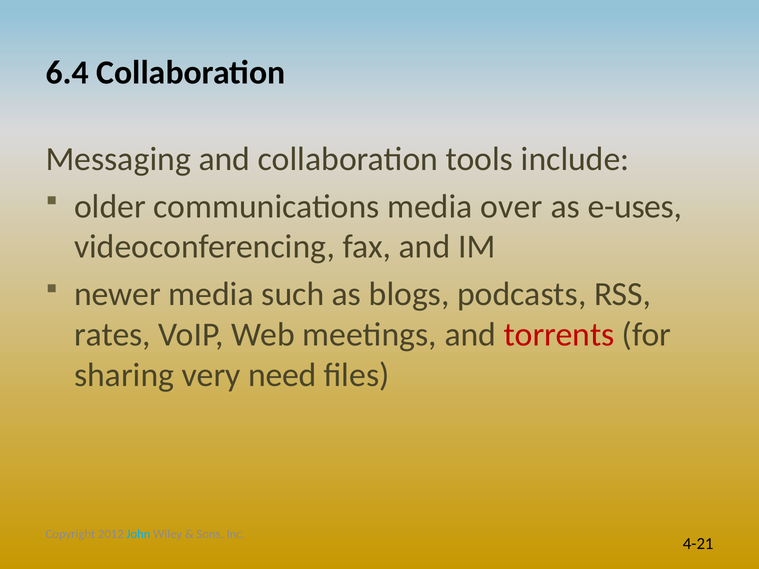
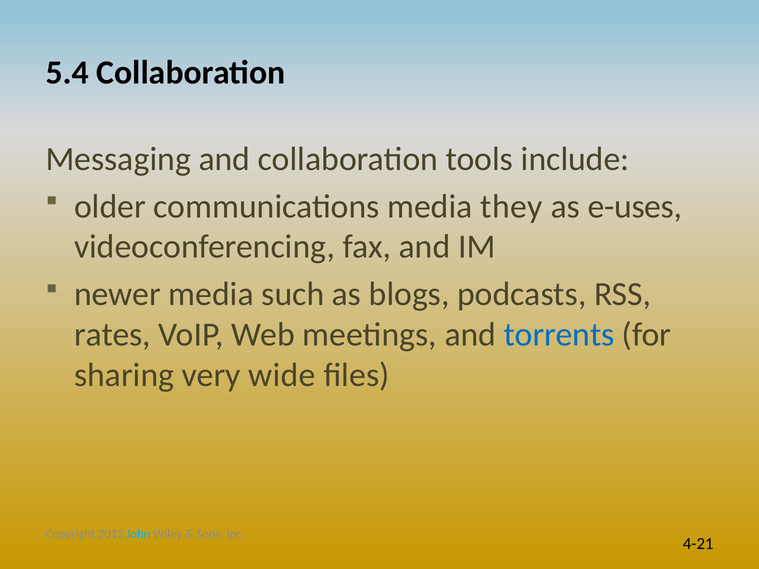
6.4: 6.4 -> 5.4
over: over -> they
torrents colour: red -> blue
need: need -> wide
